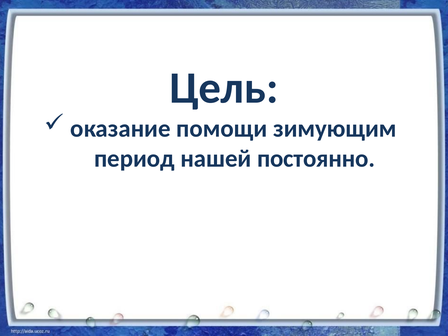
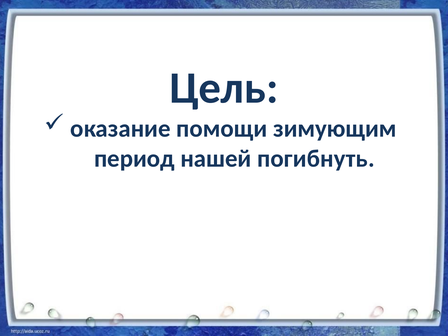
постоянно: постоянно -> погибнуть
